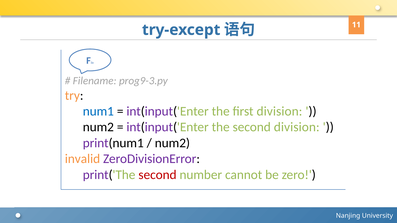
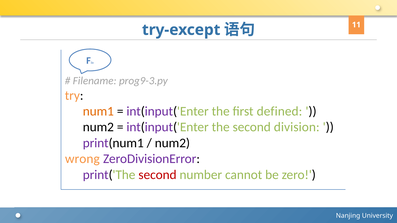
num1 colour: blue -> orange
first division: division -> defined
invalid: invalid -> wrong
